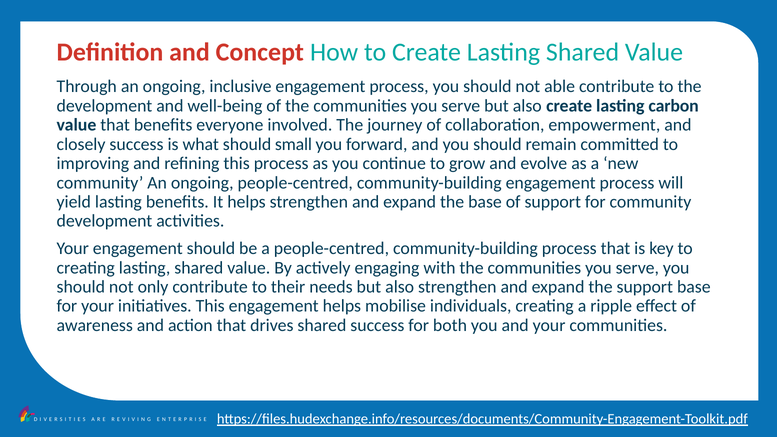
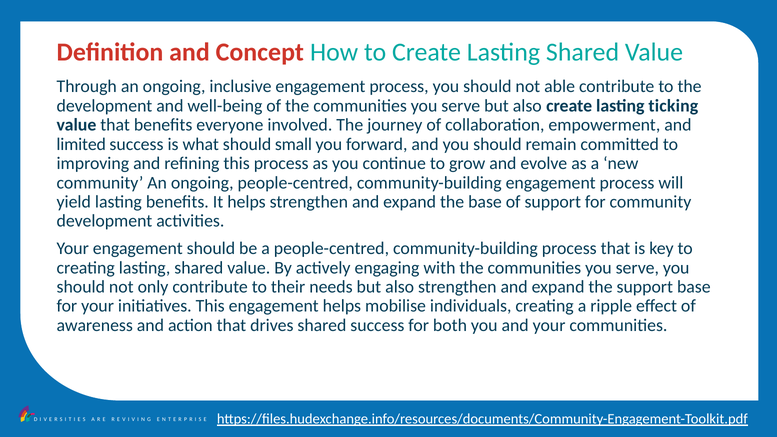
carbon: carbon -> ticking
closely: closely -> limited
